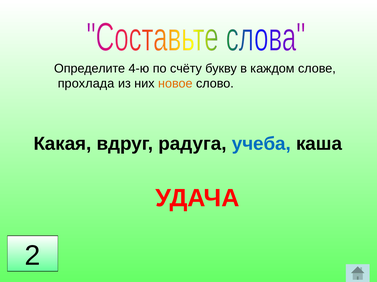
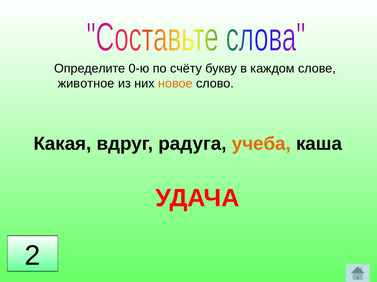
4-ю: 4-ю -> 0-ю
прохлада: прохлада -> животное
учеба colour: blue -> orange
